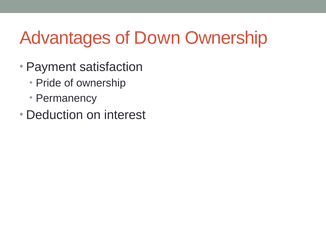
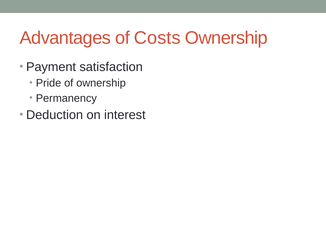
Down: Down -> Costs
